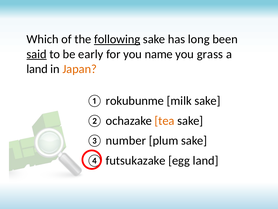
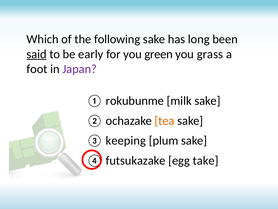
following underline: present -> none
name: name -> green
land at (37, 69): land -> foot
Japan colour: orange -> purple
number: number -> keeping
egg land: land -> take
